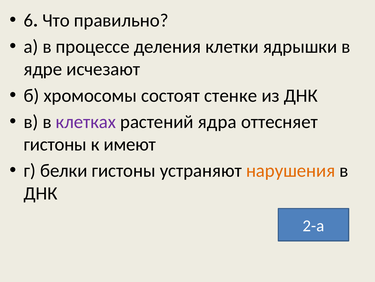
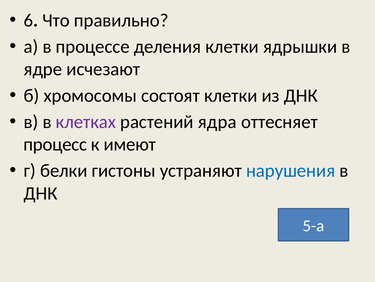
состоят стенке: стенке -> клетки
гистоны at (55, 144): гистоны -> процесс
нарушения colour: orange -> blue
2-а: 2-а -> 5-а
